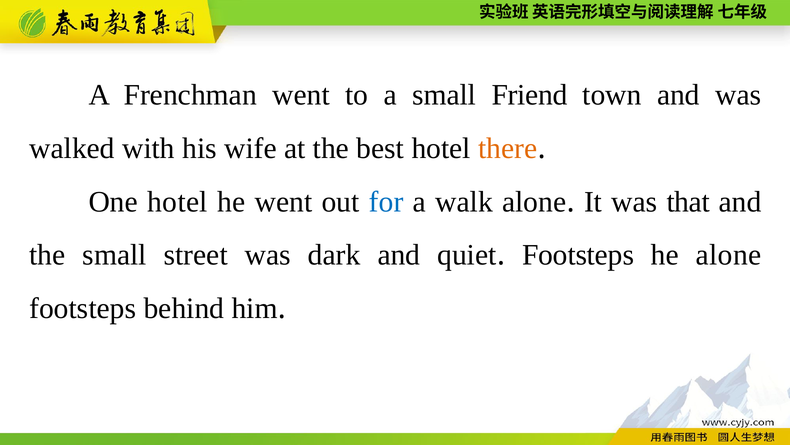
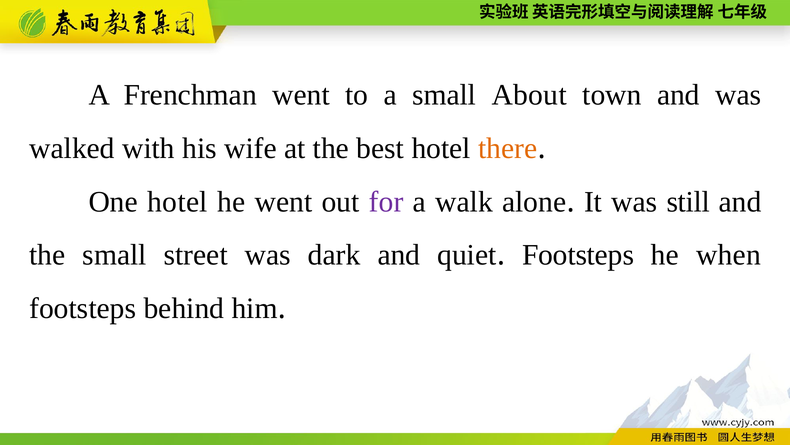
Friend: Friend -> About
for colour: blue -> purple
that: that -> still
he alone: alone -> when
